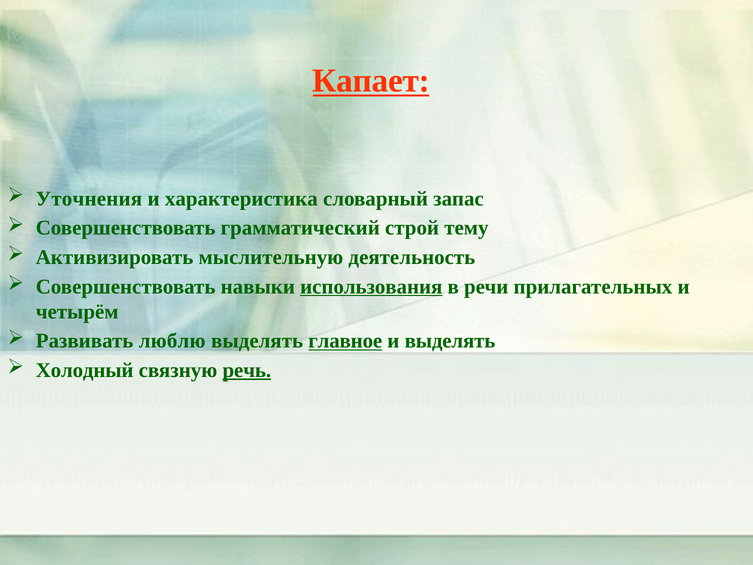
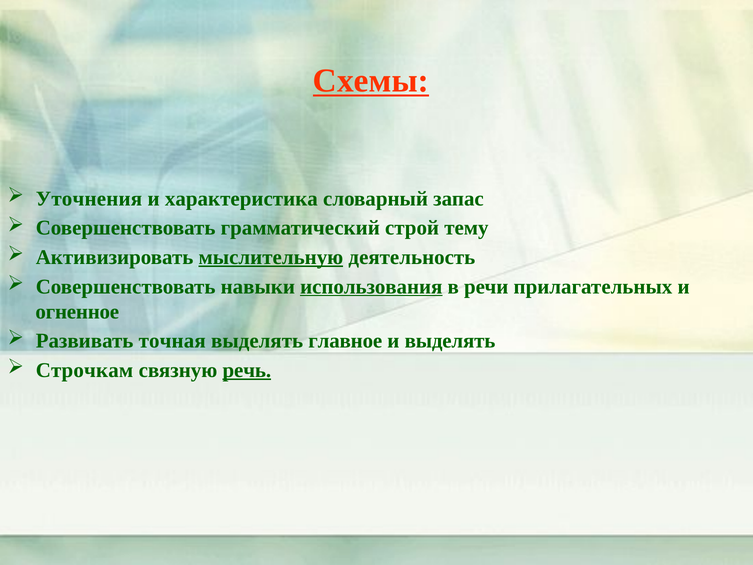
Капает: Капает -> Схемы
мыслительную underline: none -> present
четырём: четырём -> огненное
люблю: люблю -> точная
главное underline: present -> none
Холодный: Холодный -> Строчкам
